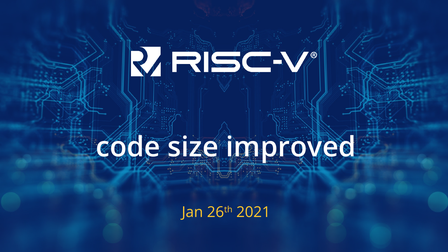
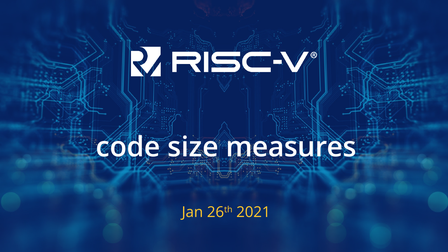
improved: improved -> measures
